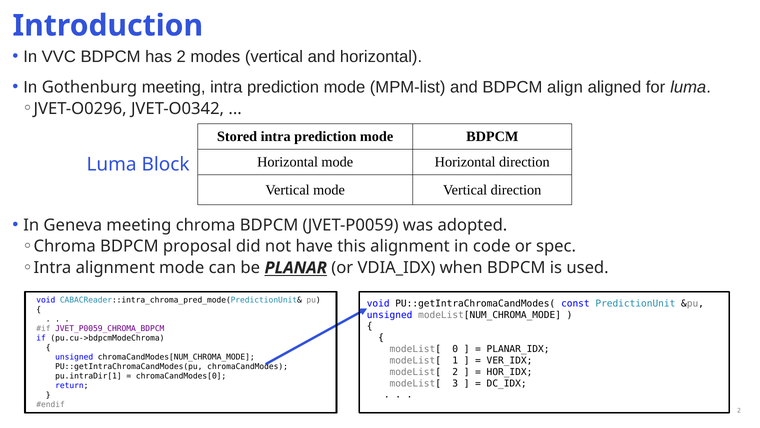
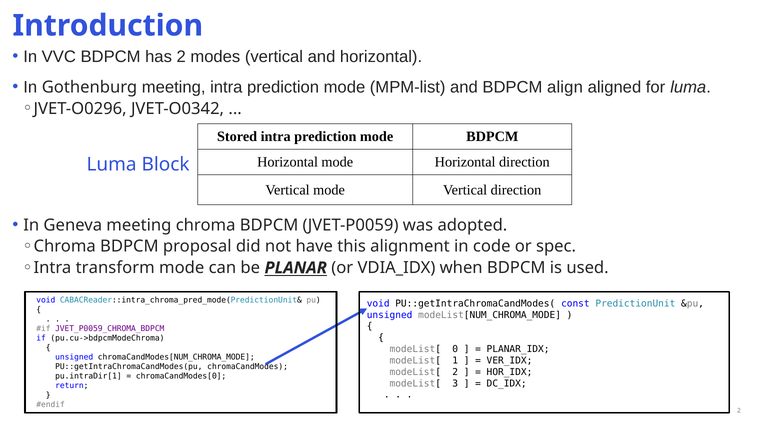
Intra alignment: alignment -> transform
